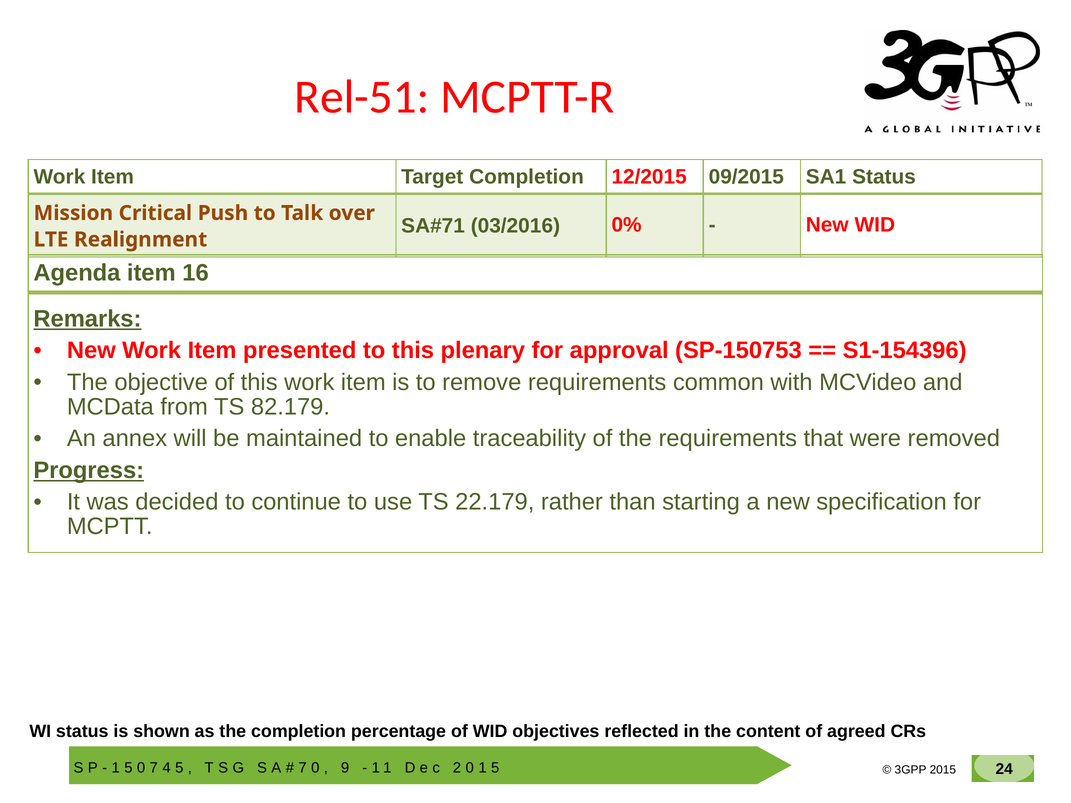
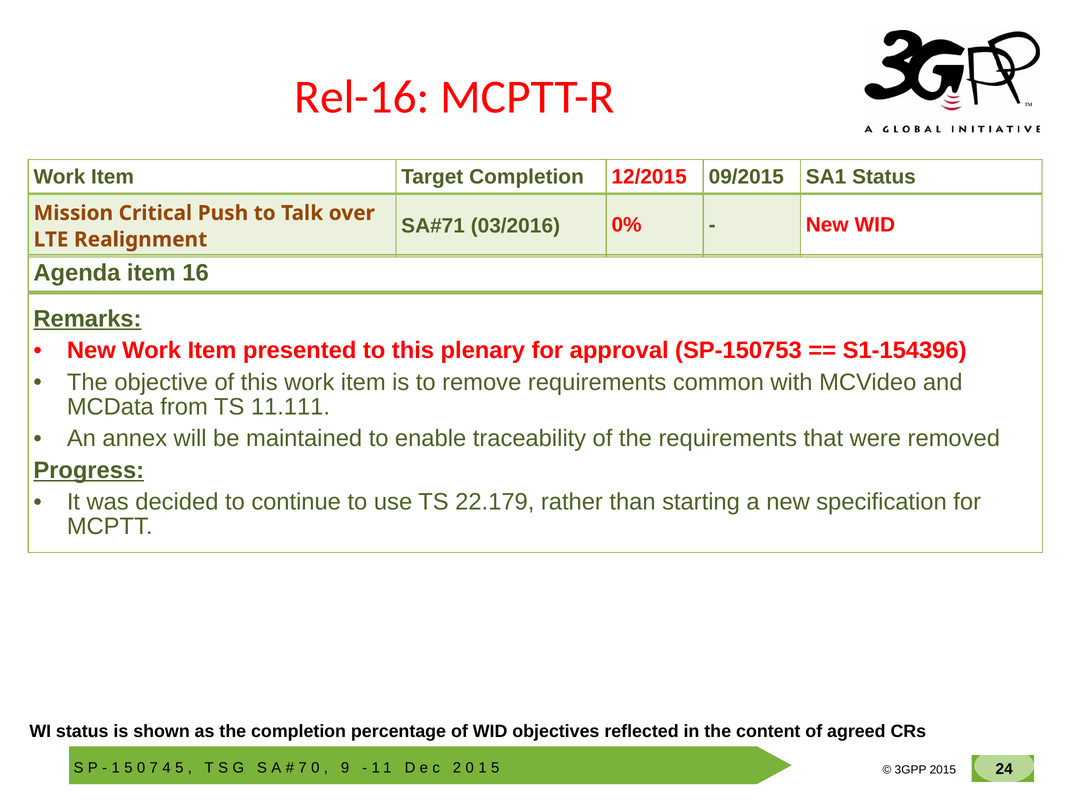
Rel-51: Rel-51 -> Rel-16
82.179: 82.179 -> 11.111
